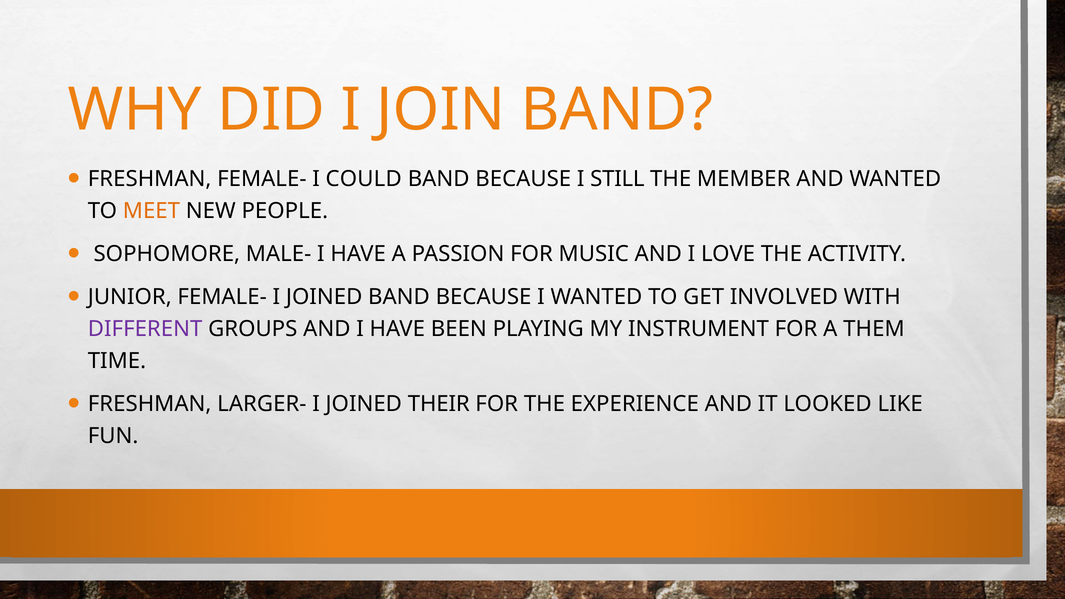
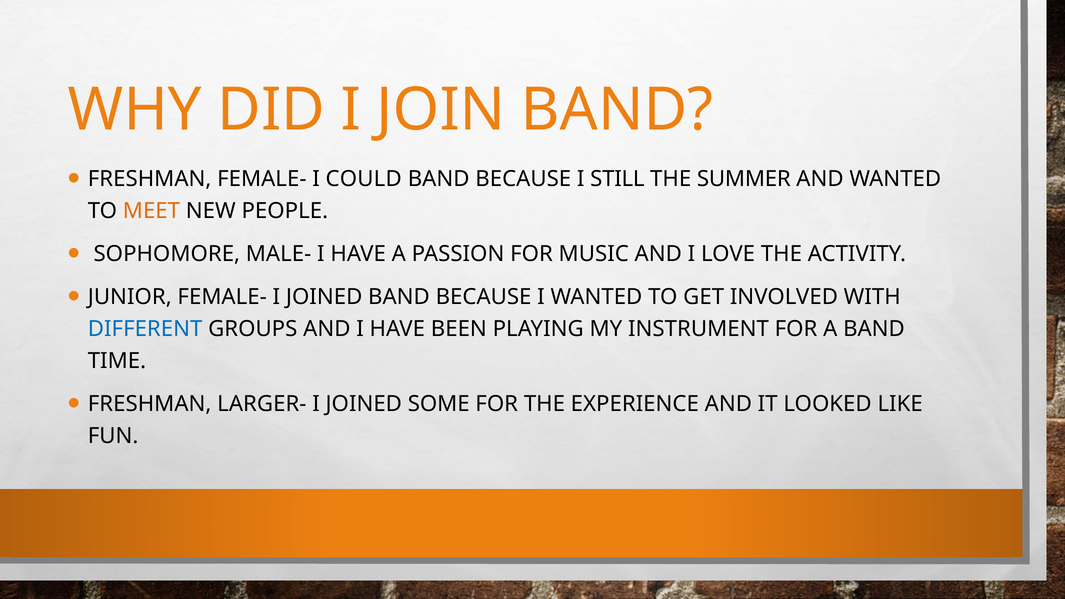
MEMBER: MEMBER -> SUMMER
DIFFERENT colour: purple -> blue
A THEM: THEM -> BAND
THEIR: THEIR -> SOME
